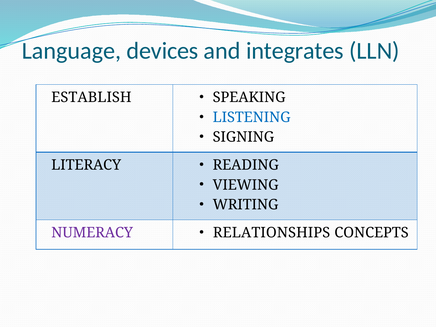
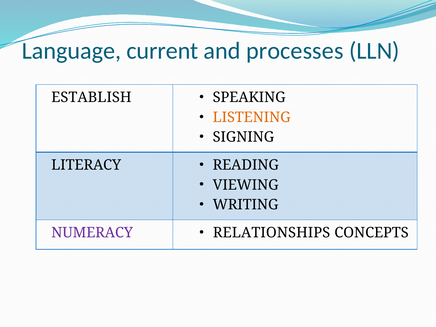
devices: devices -> current
integrates: integrates -> processes
LISTENING colour: blue -> orange
